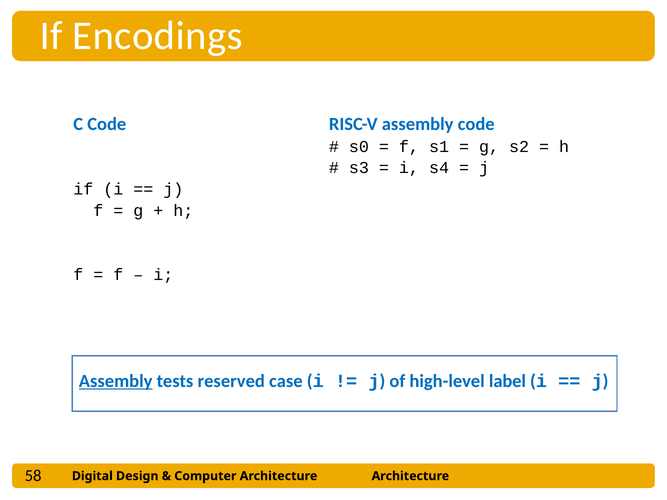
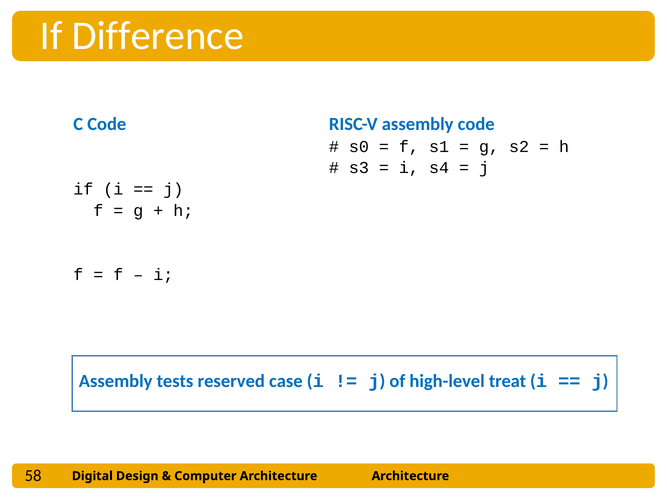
Encodings: Encodings -> Difference
Assembly at (116, 381) underline: present -> none
label: label -> treat
